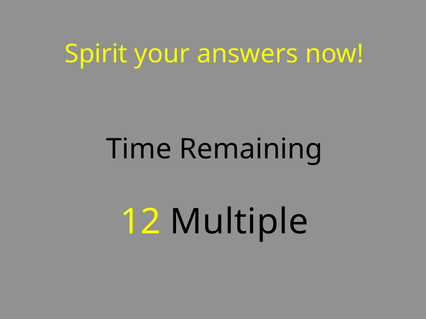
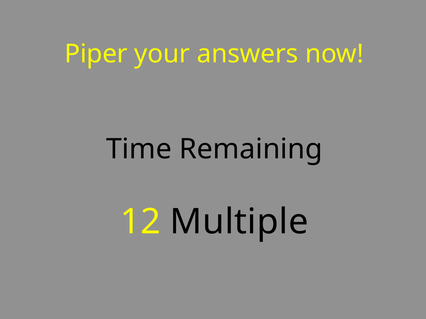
Spirit: Spirit -> Piper
